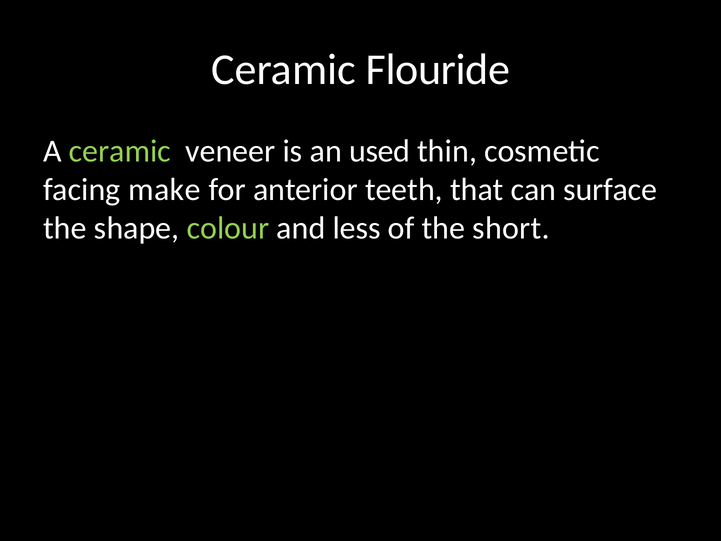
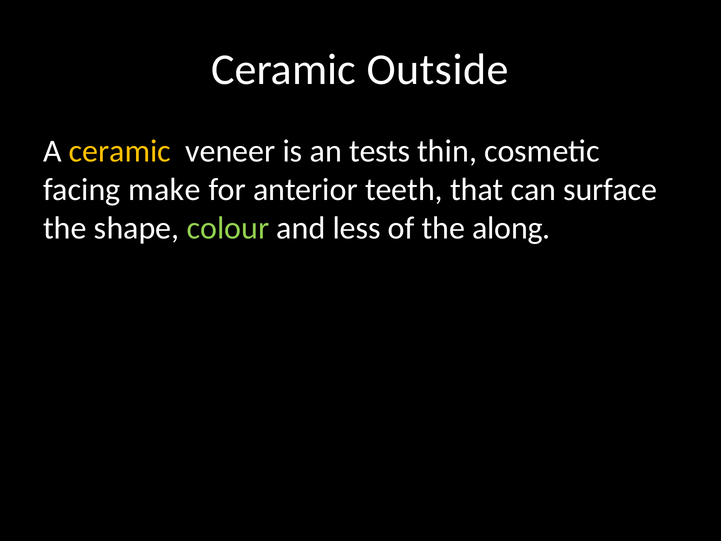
Flouride: Flouride -> Outside
ceramic at (120, 151) colour: light green -> yellow
used: used -> tests
short: short -> along
